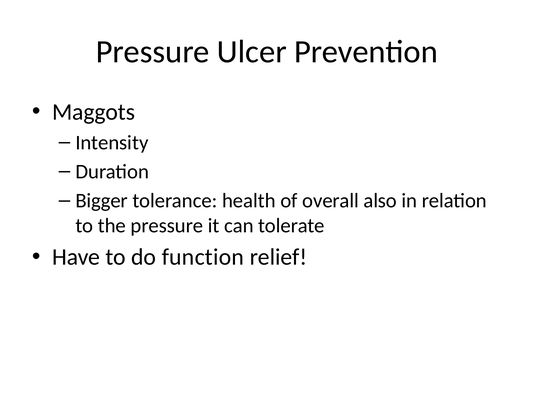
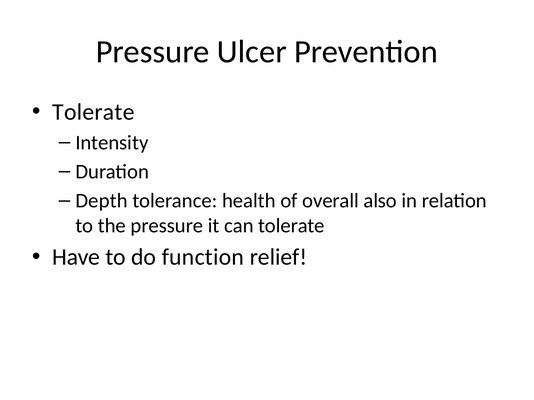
Maggots at (94, 112): Maggots -> Tolerate
Bigger: Bigger -> Depth
